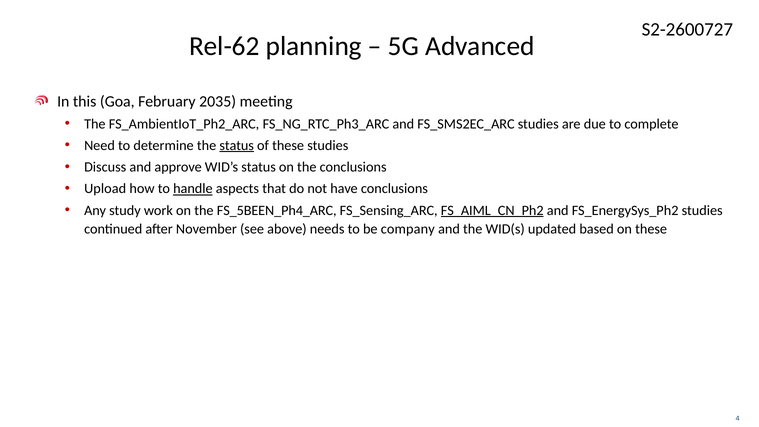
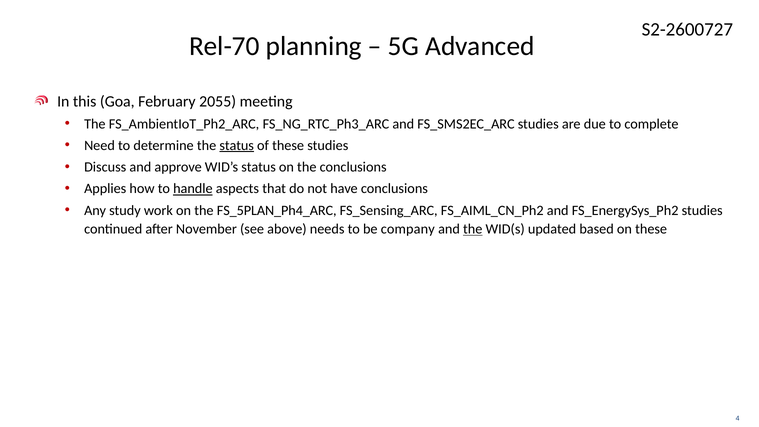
Rel-62: Rel-62 -> Rel-70
2035: 2035 -> 2055
Upload: Upload -> Applies
FS_5BEEN_Ph4_ARC: FS_5BEEN_Ph4_ARC -> FS_5PLAN_Ph4_ARC
FS_AIML_CN_Ph2 underline: present -> none
the at (473, 229) underline: none -> present
